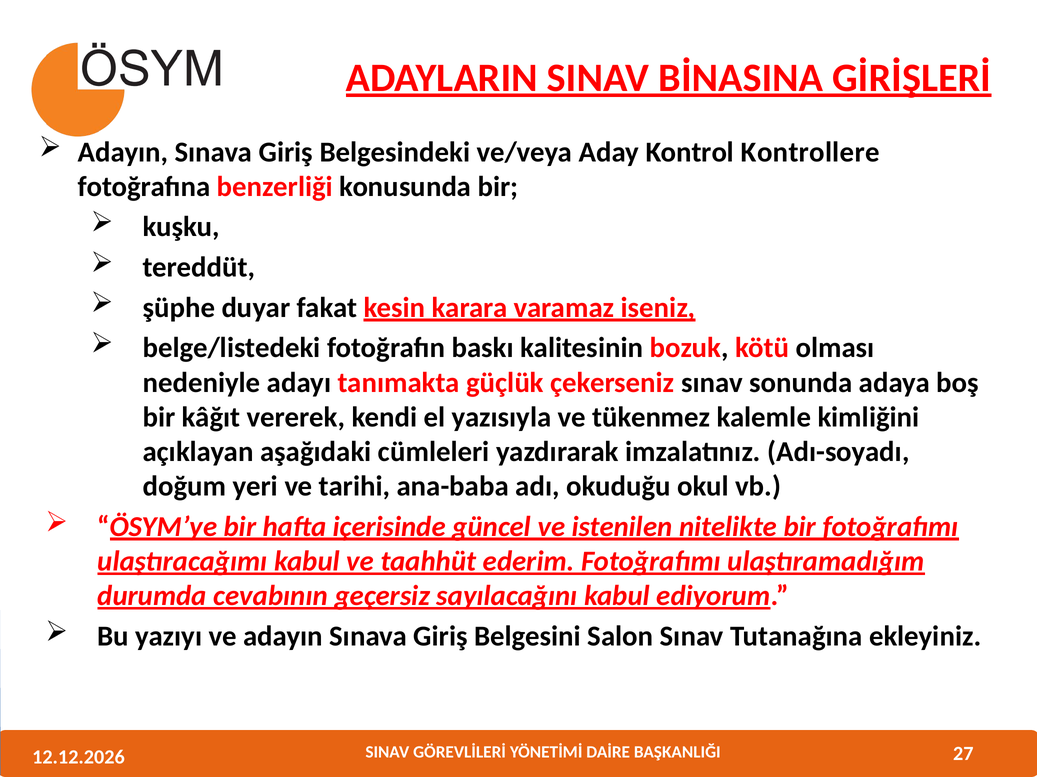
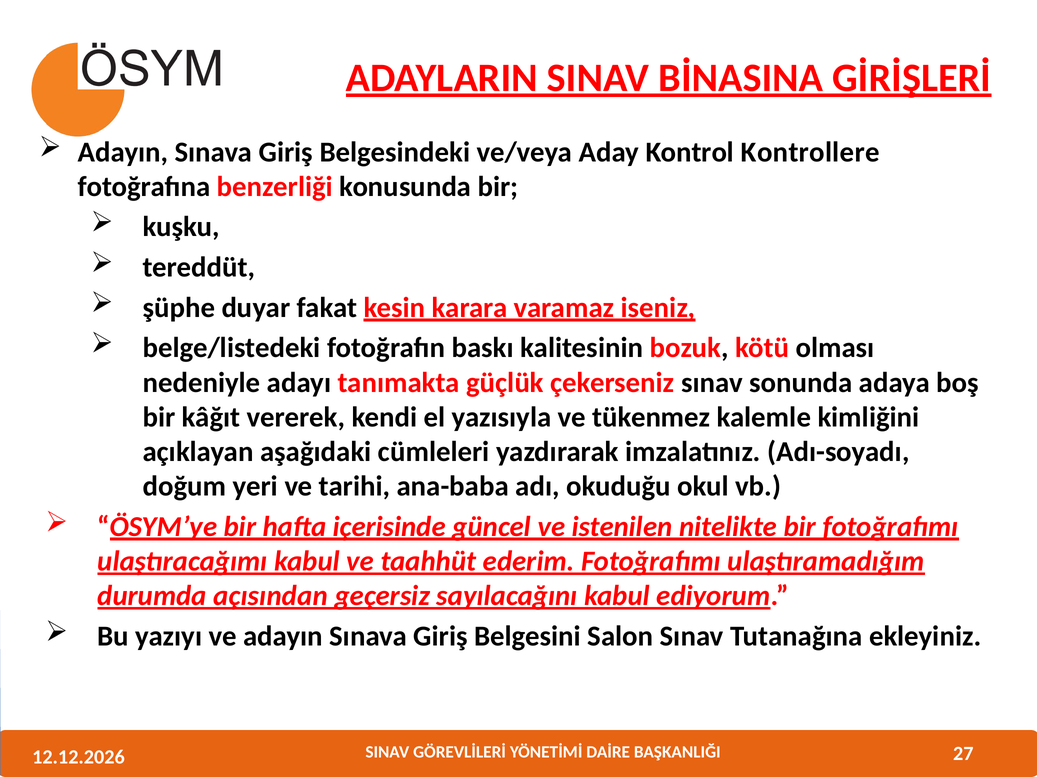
cevabının: cevabının -> açısından
